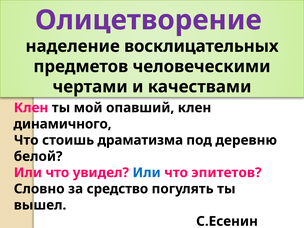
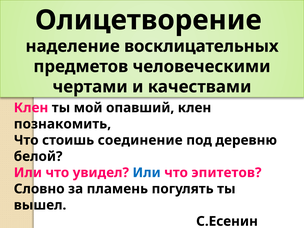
Олицетворение colour: purple -> black
динамичного: динамичного -> познакомить
драматизма: драматизма -> соединение
средство: средство -> пламень
